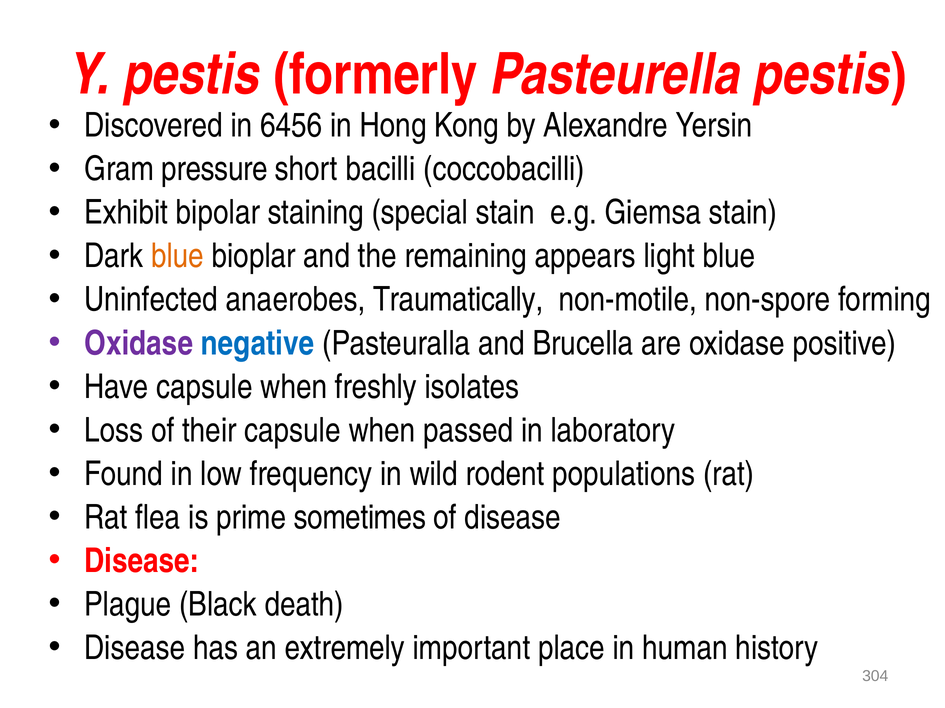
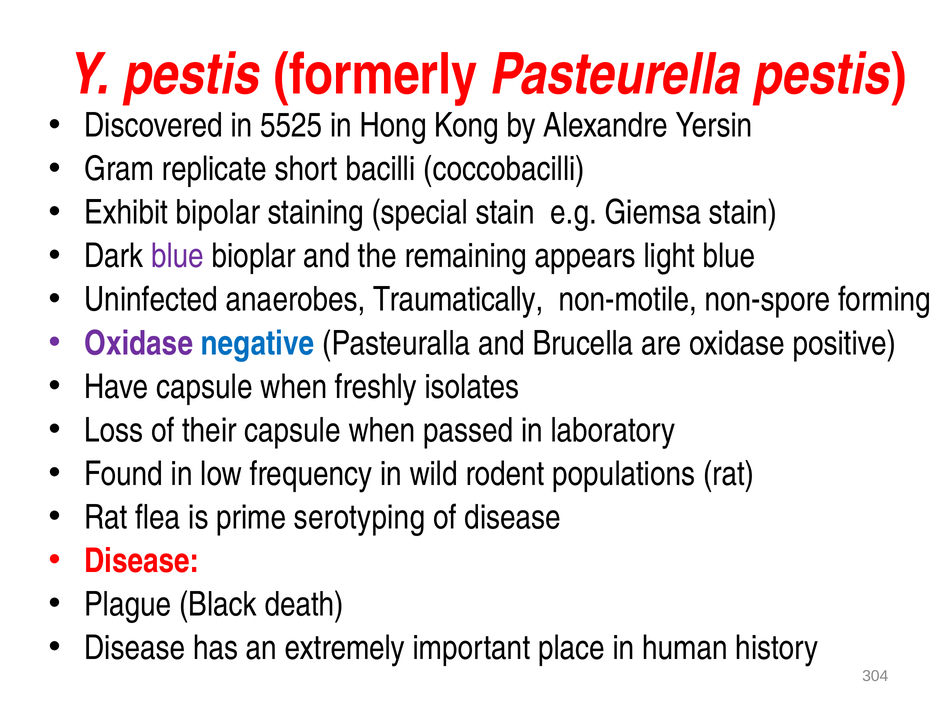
6456: 6456 -> 5525
pressure: pressure -> replicate
blue at (178, 257) colour: orange -> purple
sometimes: sometimes -> serotyping
